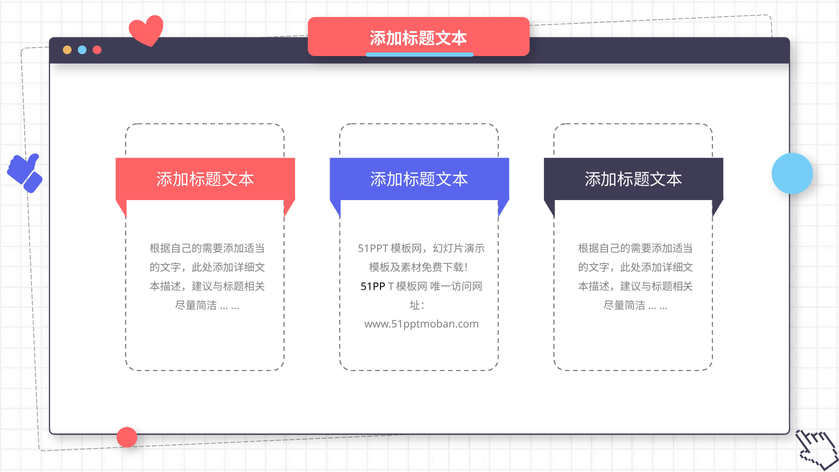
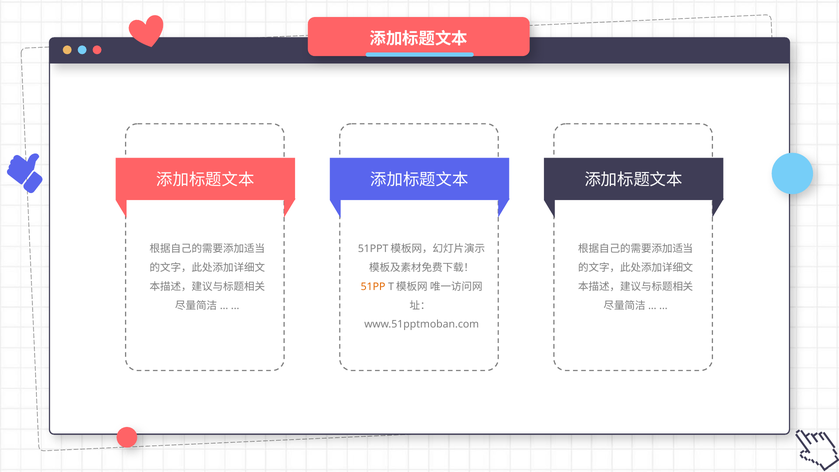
51PP colour: black -> orange
